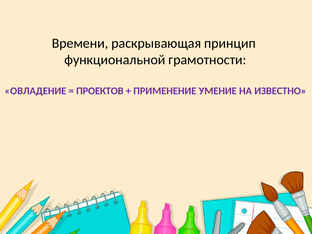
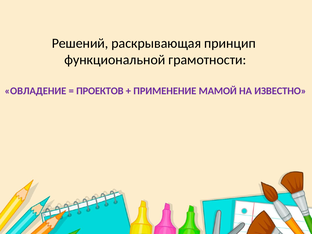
Времени: Времени -> Решений
УМЕНИЕ: УМЕНИЕ -> МАМОЙ
